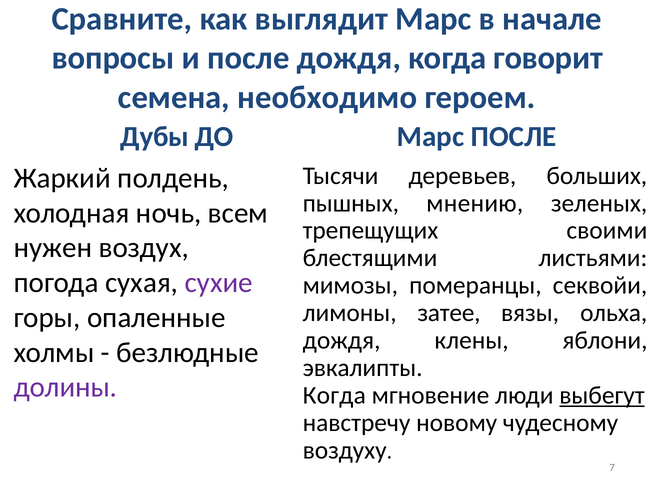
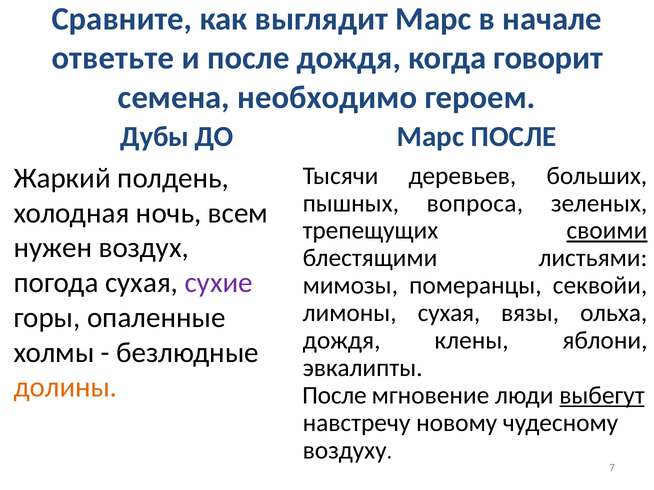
вопросы: вопросы -> ответьте
мнению: мнению -> вопроса
своими underline: none -> present
лимоны затее: затее -> сухая
долины colour: purple -> orange
Когда at (334, 396): Когда -> После
